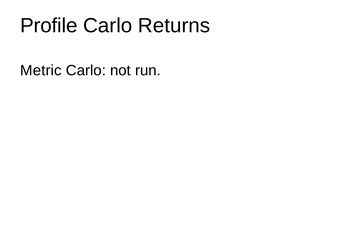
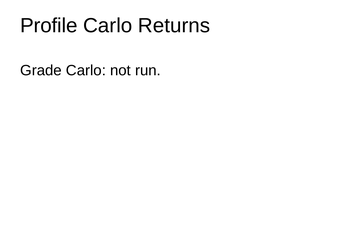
Metric: Metric -> Grade
